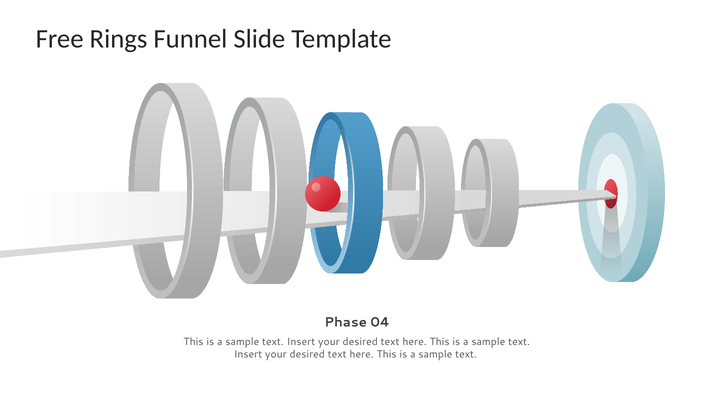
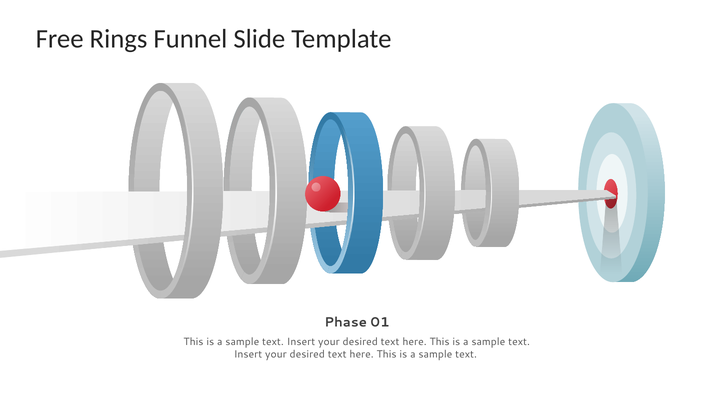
04: 04 -> 01
